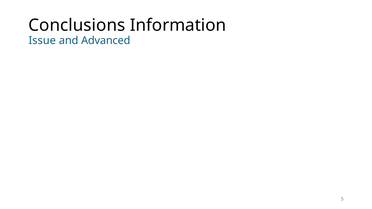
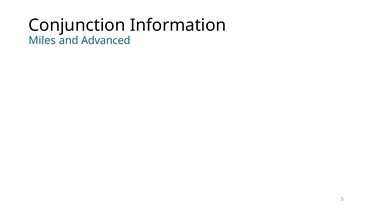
Conclusions: Conclusions -> Conjunction
Issue: Issue -> Miles
